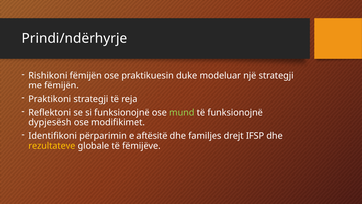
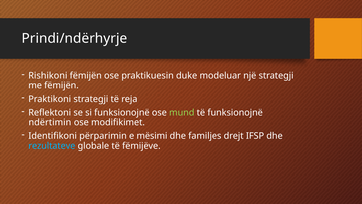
dypjesësh: dypjesësh -> ndërtimin
aftësitë: aftësitë -> mësimi
rezultateve colour: yellow -> light blue
